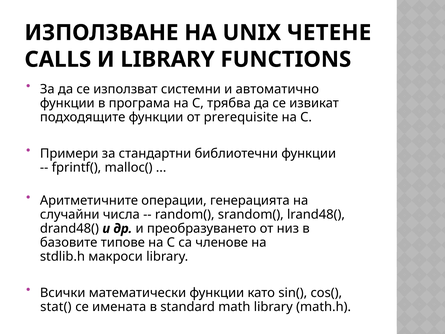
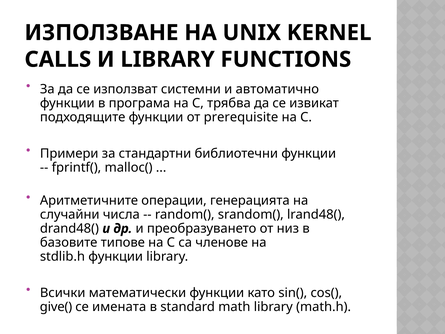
ЧЕТЕНЕ: ЧЕТЕНЕ -> KERNEL
stdlib.h макроси: макроси -> функции
stat(: stat( -> give(
